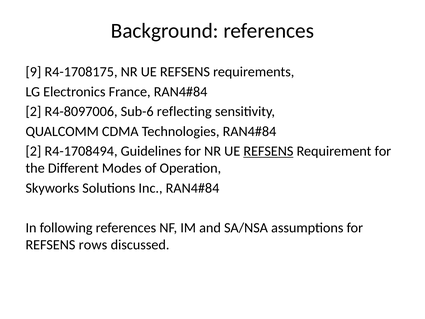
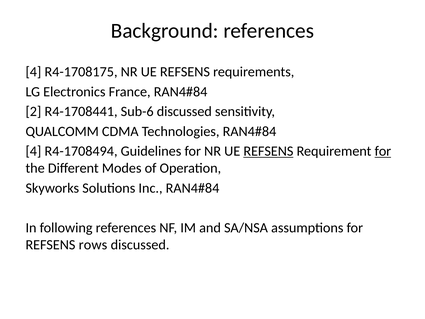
9 at (33, 72): 9 -> 4
R4-8097006: R4-8097006 -> R4-1708441
Sub-6 reflecting: reflecting -> discussed
2 at (33, 151): 2 -> 4
for at (383, 151) underline: none -> present
